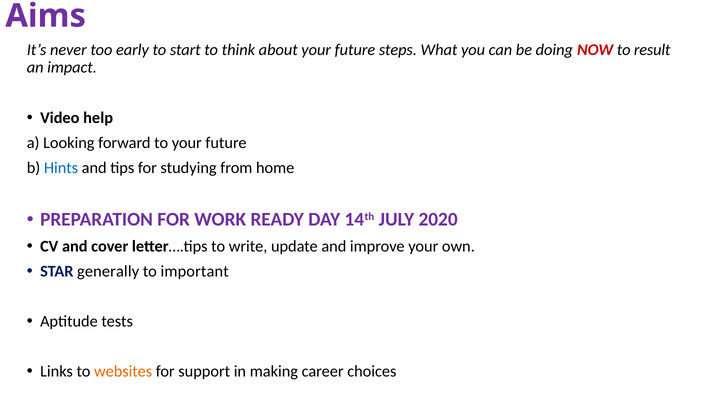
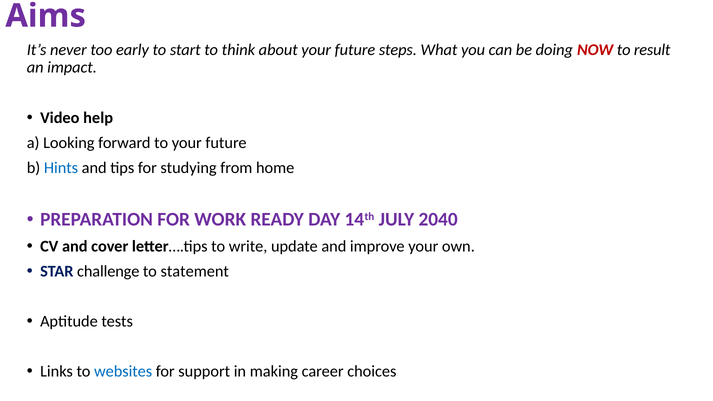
2020: 2020 -> 2040
generally: generally -> challenge
important: important -> statement
websites colour: orange -> blue
